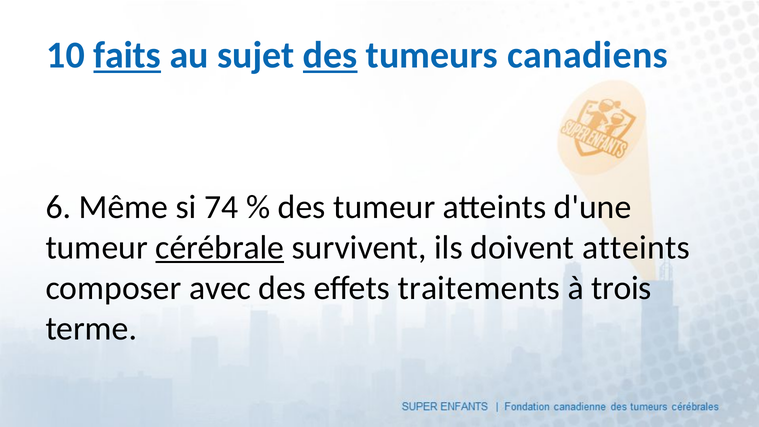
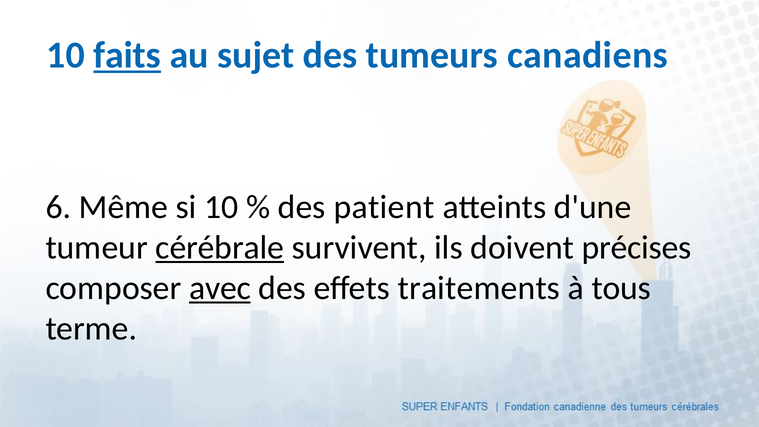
des at (330, 55) underline: present -> none
si 74: 74 -> 10
des tumeur: tumeur -> patient
doivent atteints: atteints -> précises
avec underline: none -> present
trois: trois -> tous
